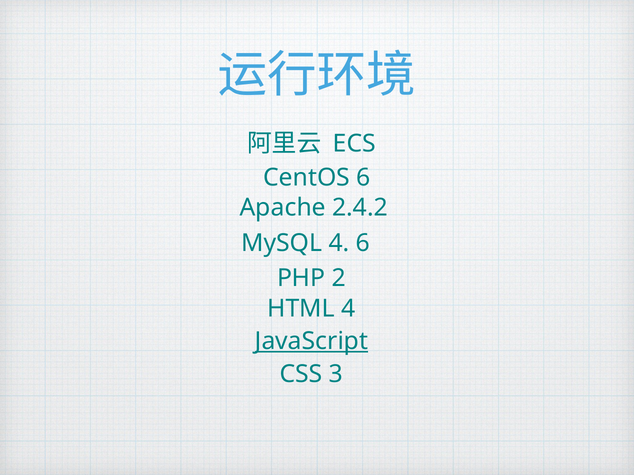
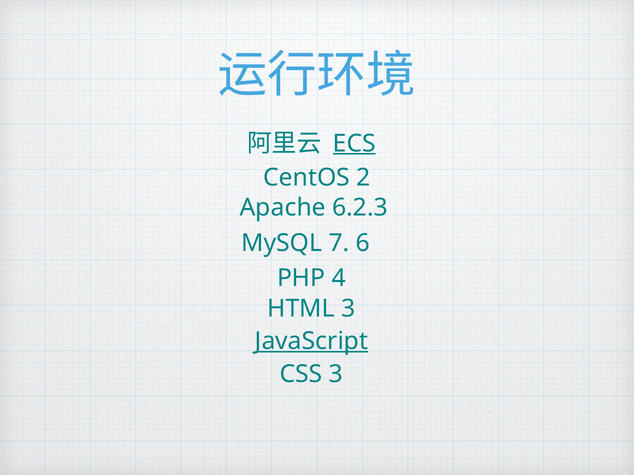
ECS underline: none -> present
CentOS 6: 6 -> 2
2.4.2: 2.4.2 -> 6.2.3
MySQL 4: 4 -> 7
2: 2 -> 4
HTML 4: 4 -> 3
